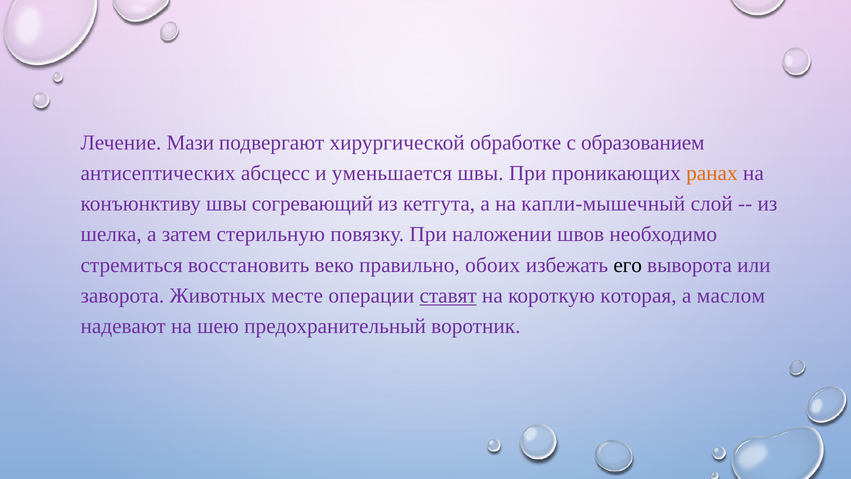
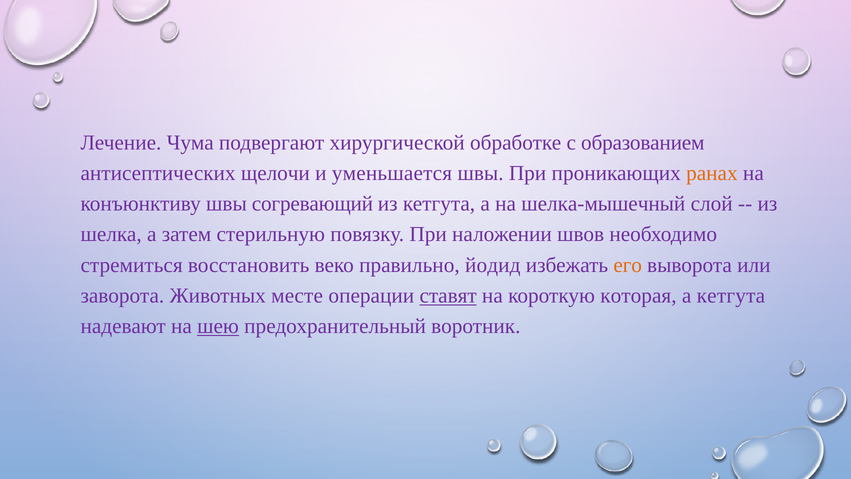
Мази: Мази -> Чума
абсцесс: абсцесс -> щелочи
капли-мышечный: капли-мышечный -> шелка-мышечный
обоих: обоих -> йодид
его colour: black -> orange
а маслом: маслом -> кетгута
шею underline: none -> present
